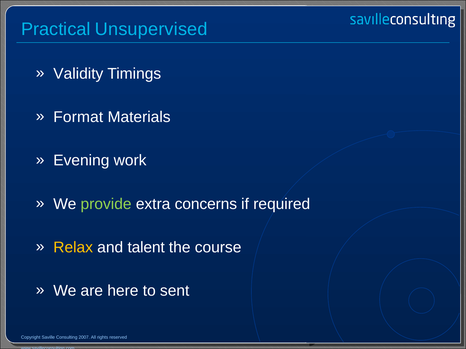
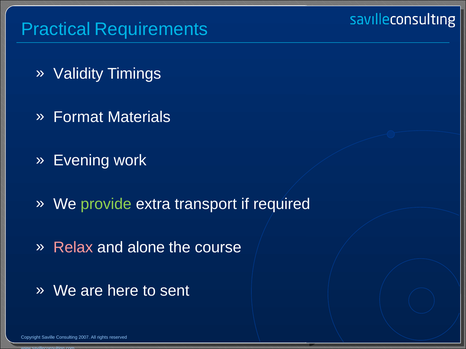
Unsupervised: Unsupervised -> Requirements
concerns: concerns -> transport
Relax colour: yellow -> pink
talent: talent -> alone
